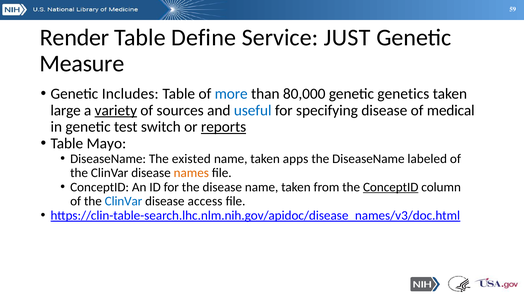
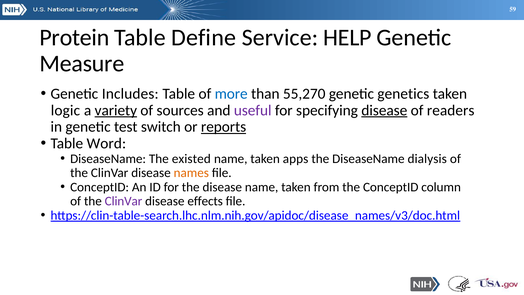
Render: Render -> Protein
JUST: JUST -> HELP
80,000: 80,000 -> 55,270
large: large -> logic
useful colour: blue -> purple
disease at (384, 110) underline: none -> present
medical: medical -> readers
Mayo: Mayo -> Word
labeled: labeled -> dialysis
ConceptID at (391, 187) underline: present -> none
ClinVar at (123, 201) colour: blue -> purple
access: access -> effects
